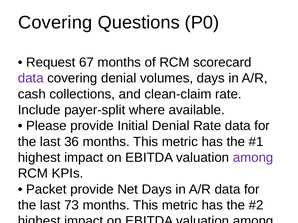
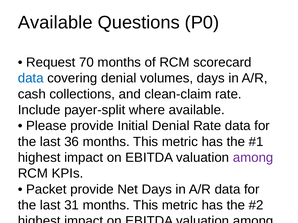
Covering at (55, 23): Covering -> Available
67: 67 -> 70
data at (31, 78) colour: purple -> blue
73: 73 -> 31
